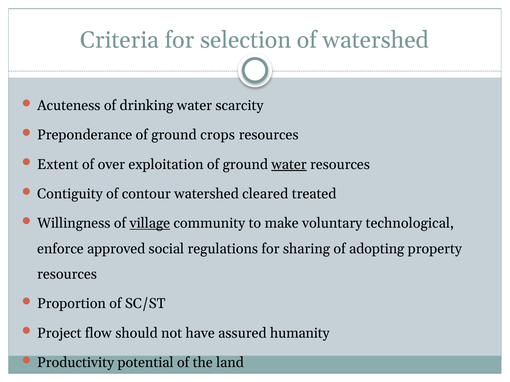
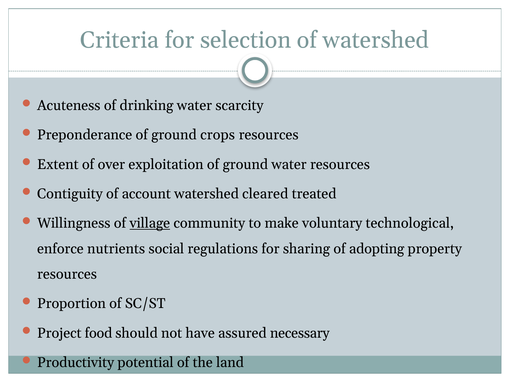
water at (289, 165) underline: present -> none
contour: contour -> account
approved: approved -> nutrients
flow: flow -> food
humanity: humanity -> necessary
